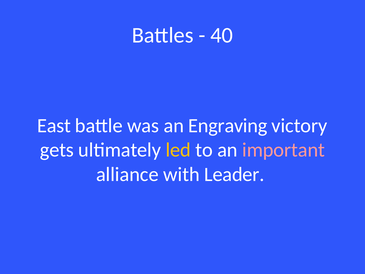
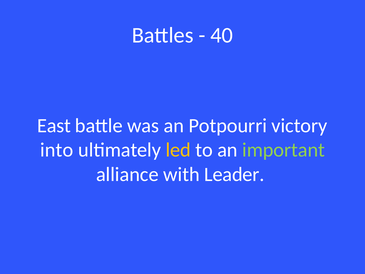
Engraving: Engraving -> Potpourri
gets: gets -> into
important colour: pink -> light green
